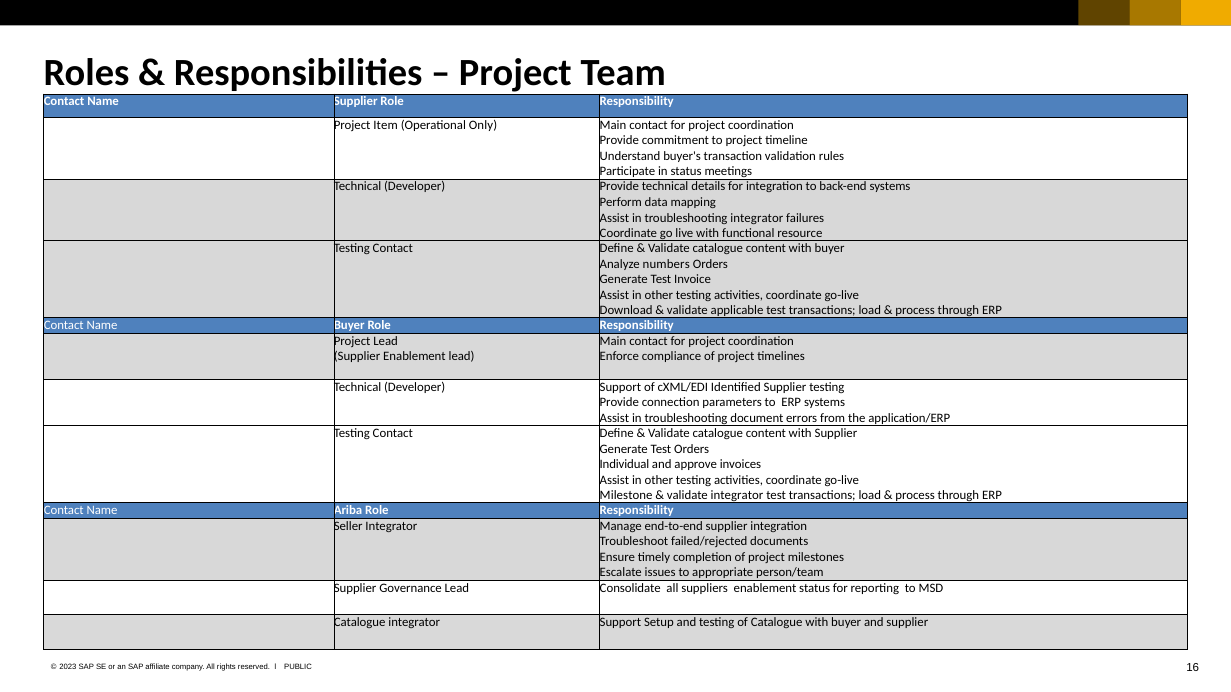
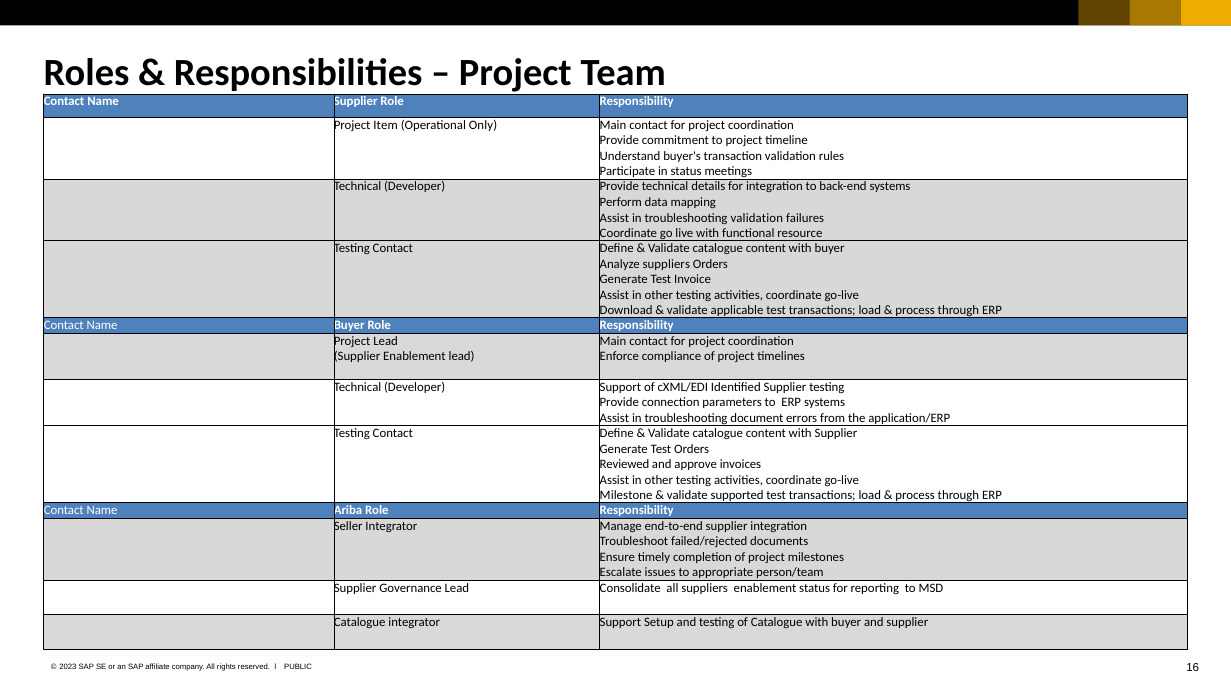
troubleshooting integrator: integrator -> validation
Analyze numbers: numbers -> suppliers
Individual: Individual -> Reviewed
validate integrator: integrator -> supported
